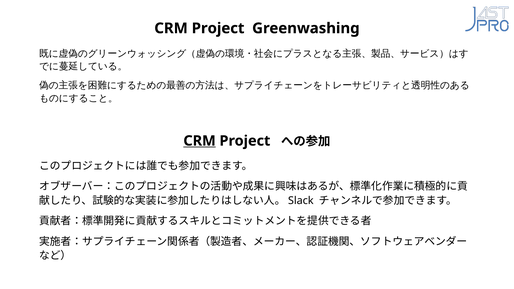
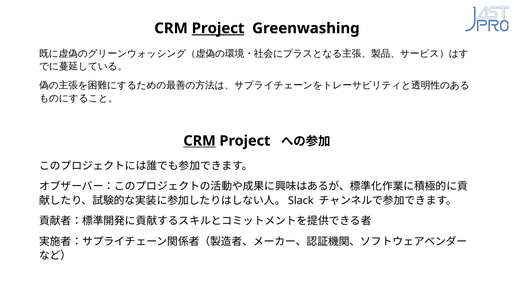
Project at (218, 28) underline: none -> present
